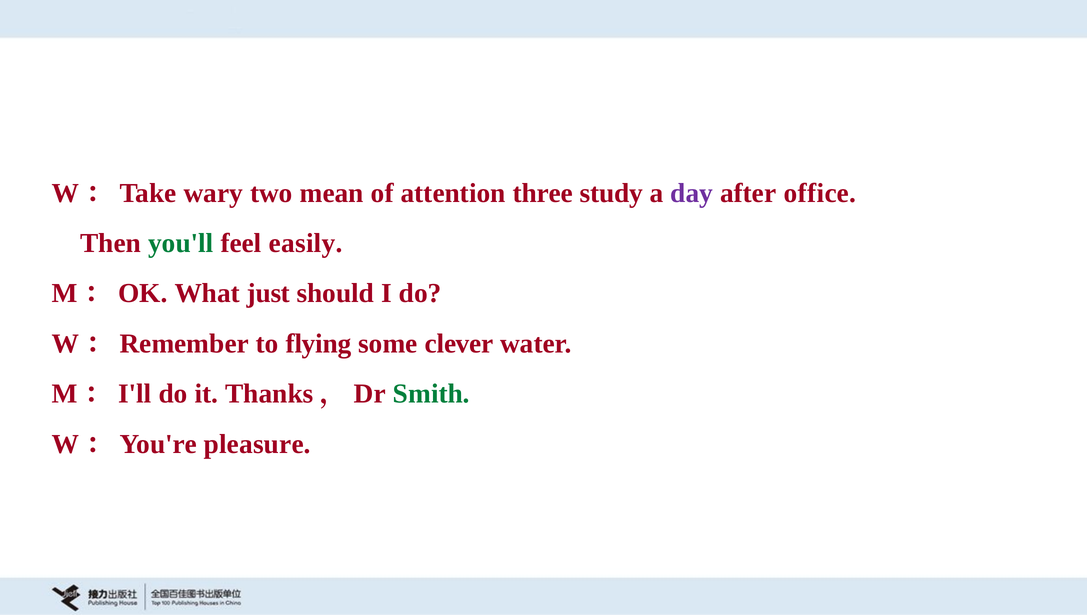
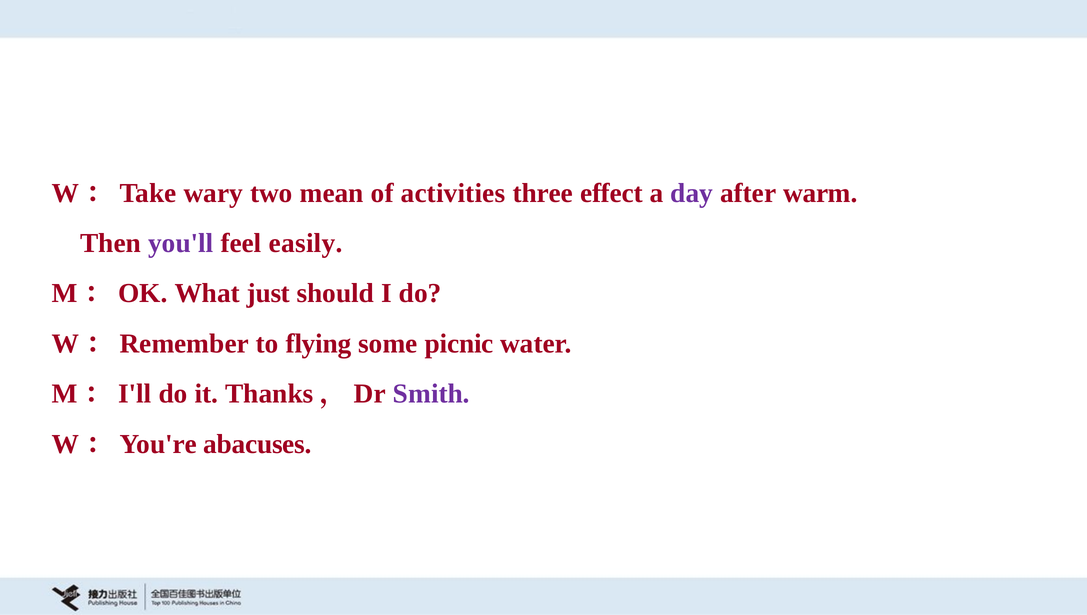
attention: attention -> activities
study: study -> effect
office: office -> warm
you'll colour: green -> purple
clever: clever -> picnic
Smith colour: green -> purple
pleasure: pleasure -> abacuses
